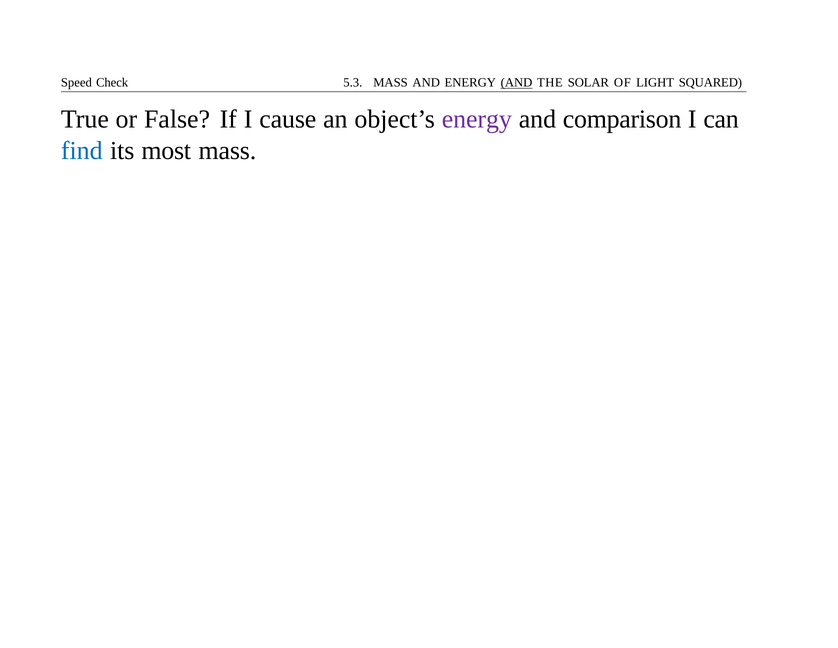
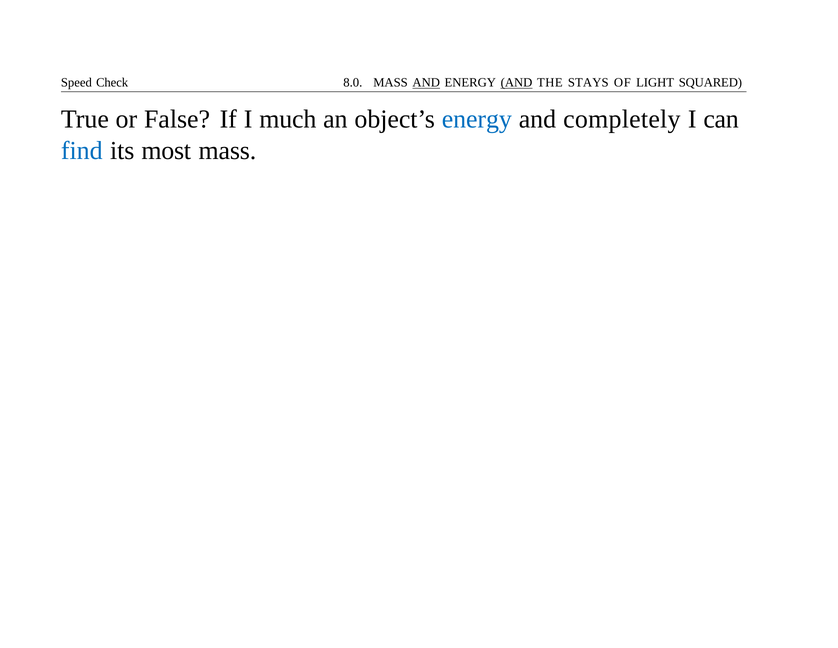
5.3: 5.3 -> 8.0
AND at (426, 83) underline: none -> present
SOLAR: SOLAR -> STAYS
cause: cause -> much
energy at (477, 119) colour: purple -> blue
comparison: comparison -> completely
